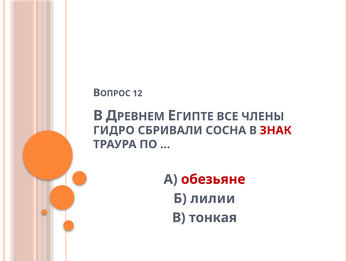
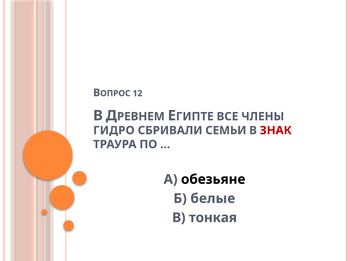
СОСНА: СОСНА -> СЕМЬИ
обезьяне colour: red -> black
лилии: лилии -> белые
